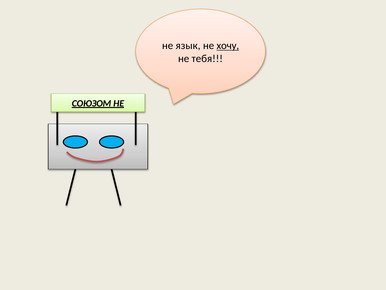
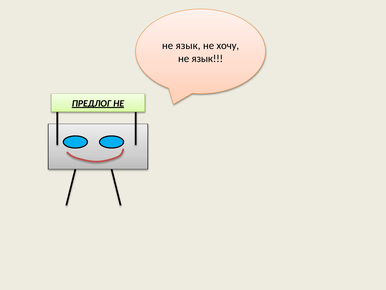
хочу underline: present -> none
тебя at (207, 58): тебя -> язык
СОЮЗОМ: СОЮЗОМ -> ПРЕДЛОГ
